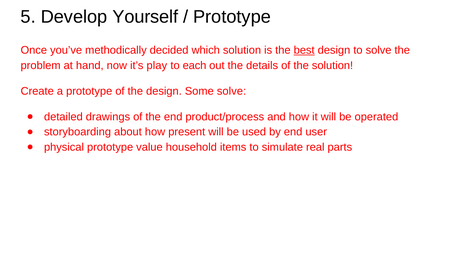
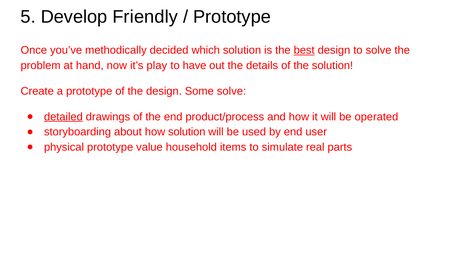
Yourself: Yourself -> Friendly
each: each -> have
detailed underline: none -> present
how present: present -> solution
